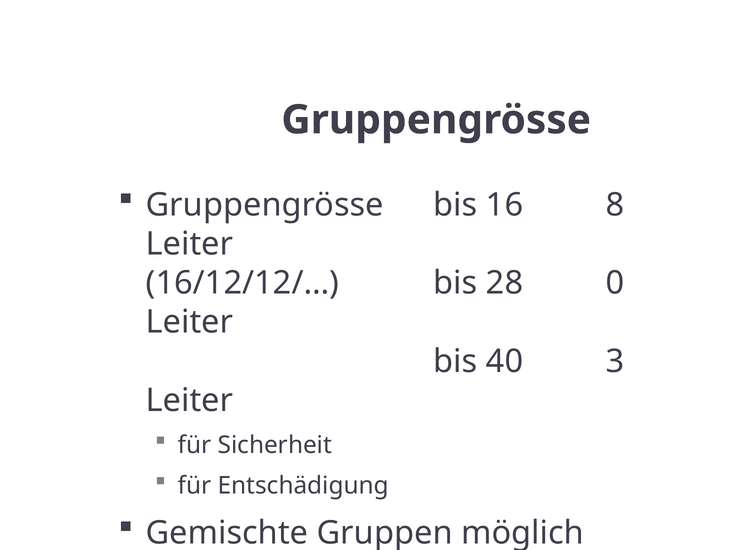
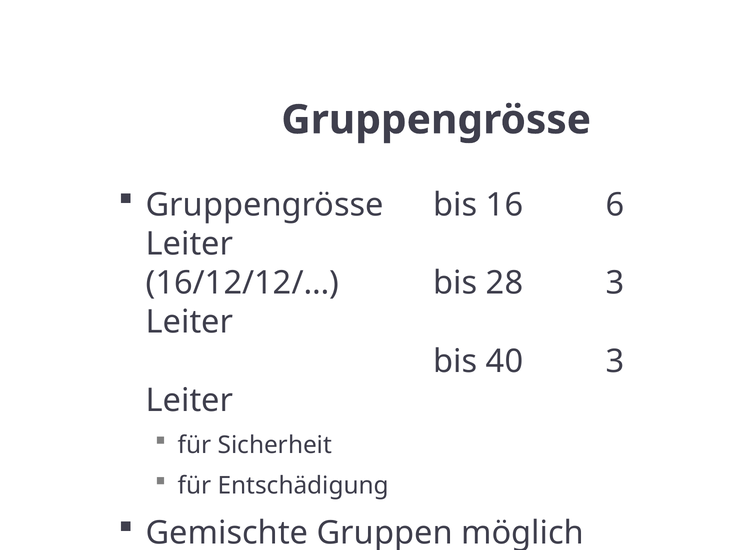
8: 8 -> 6
28 0: 0 -> 3
